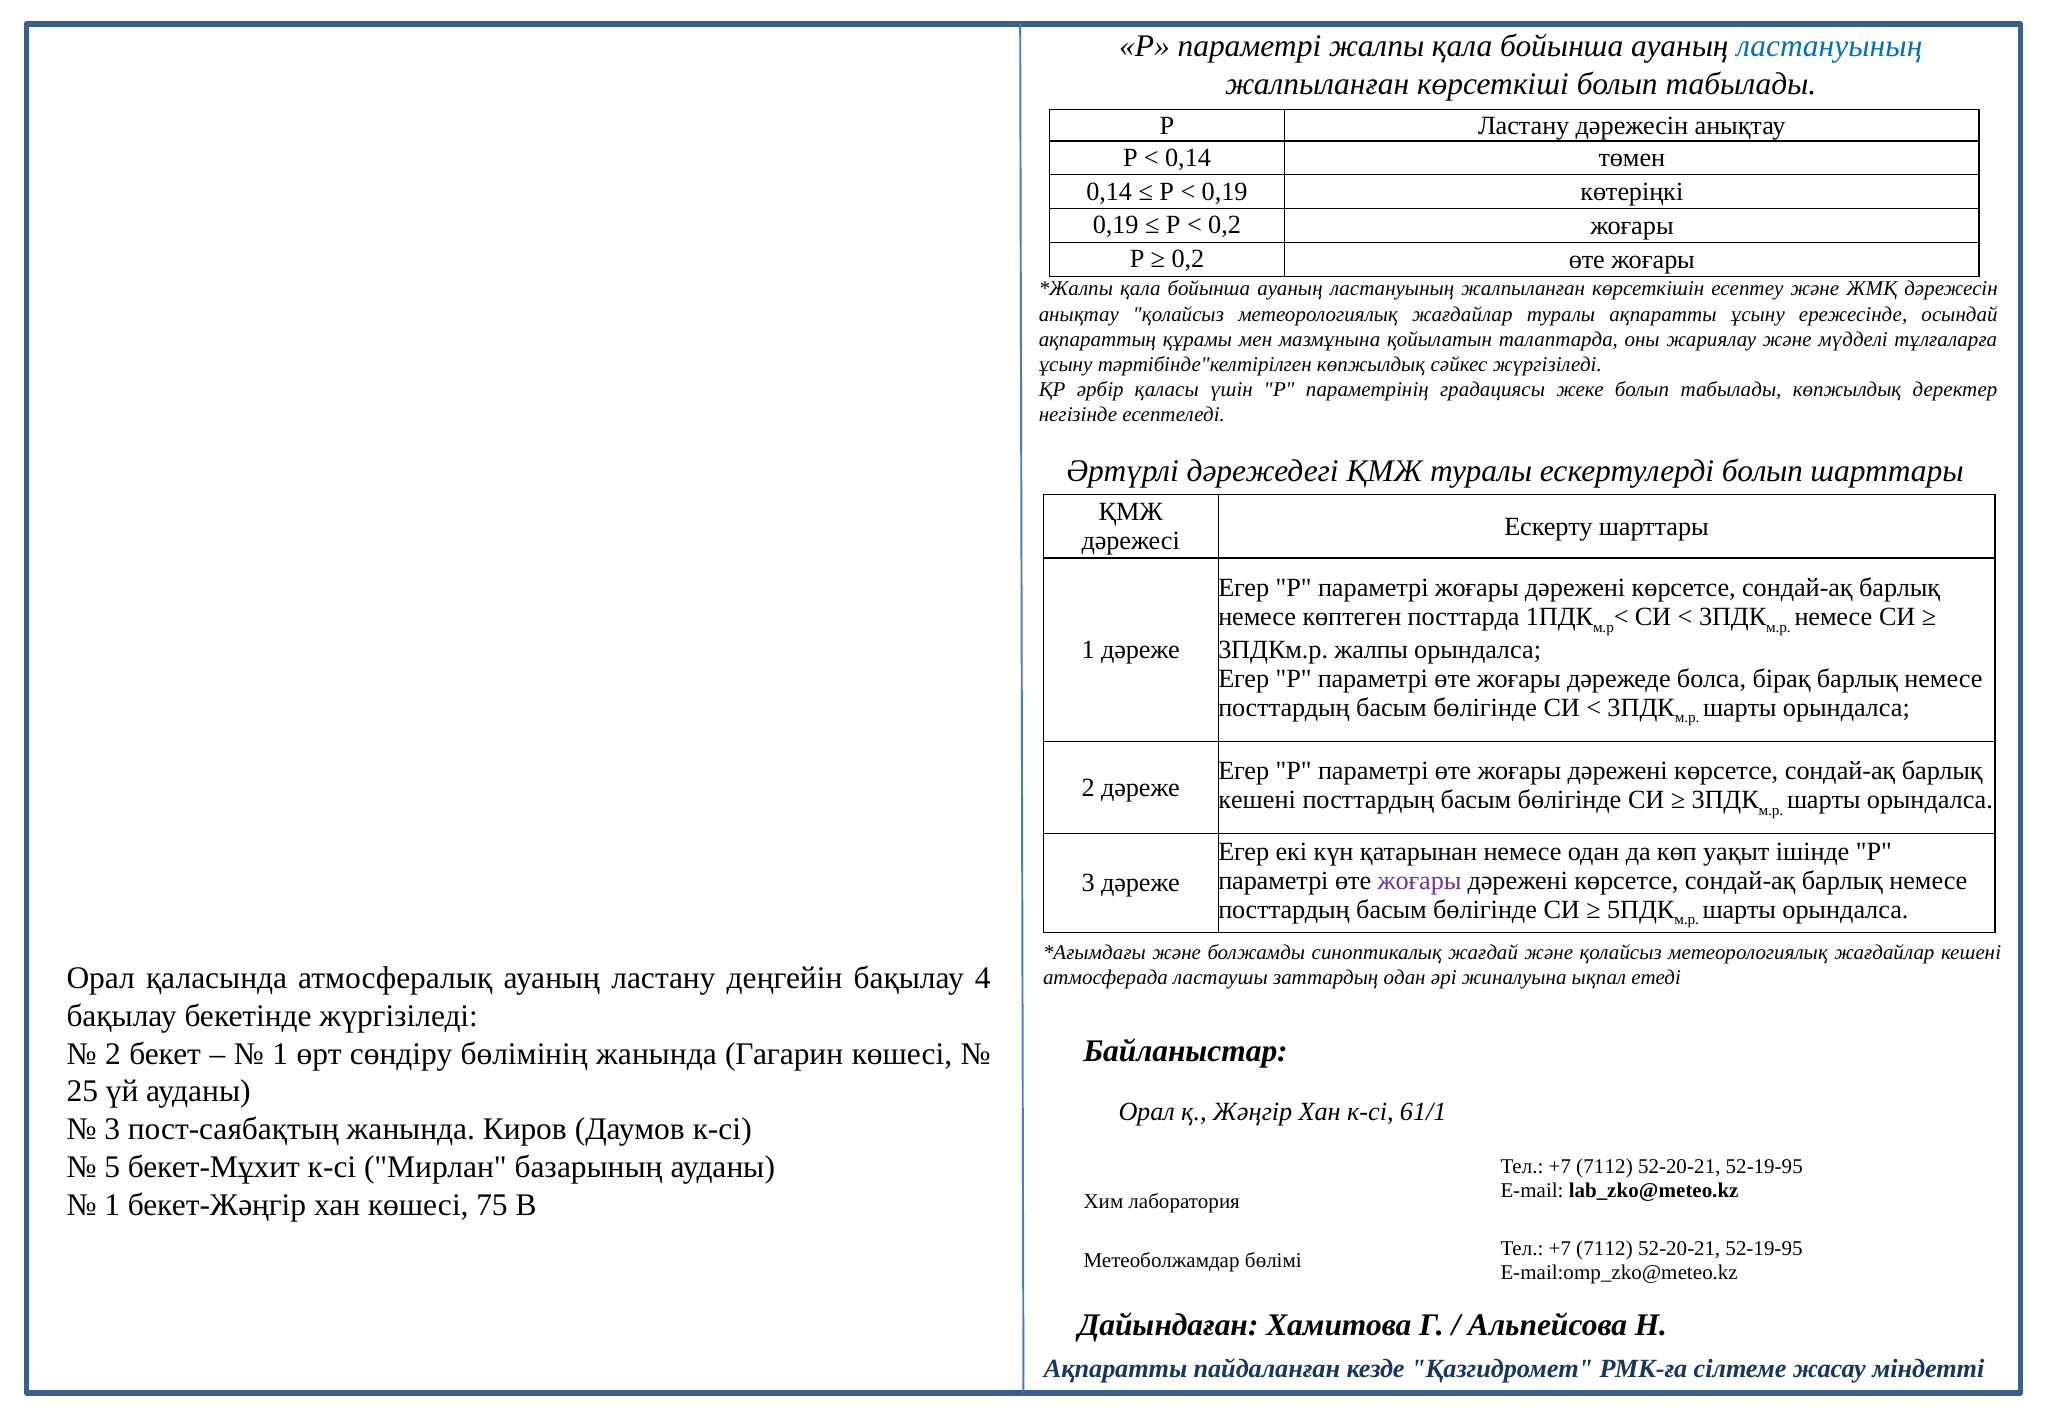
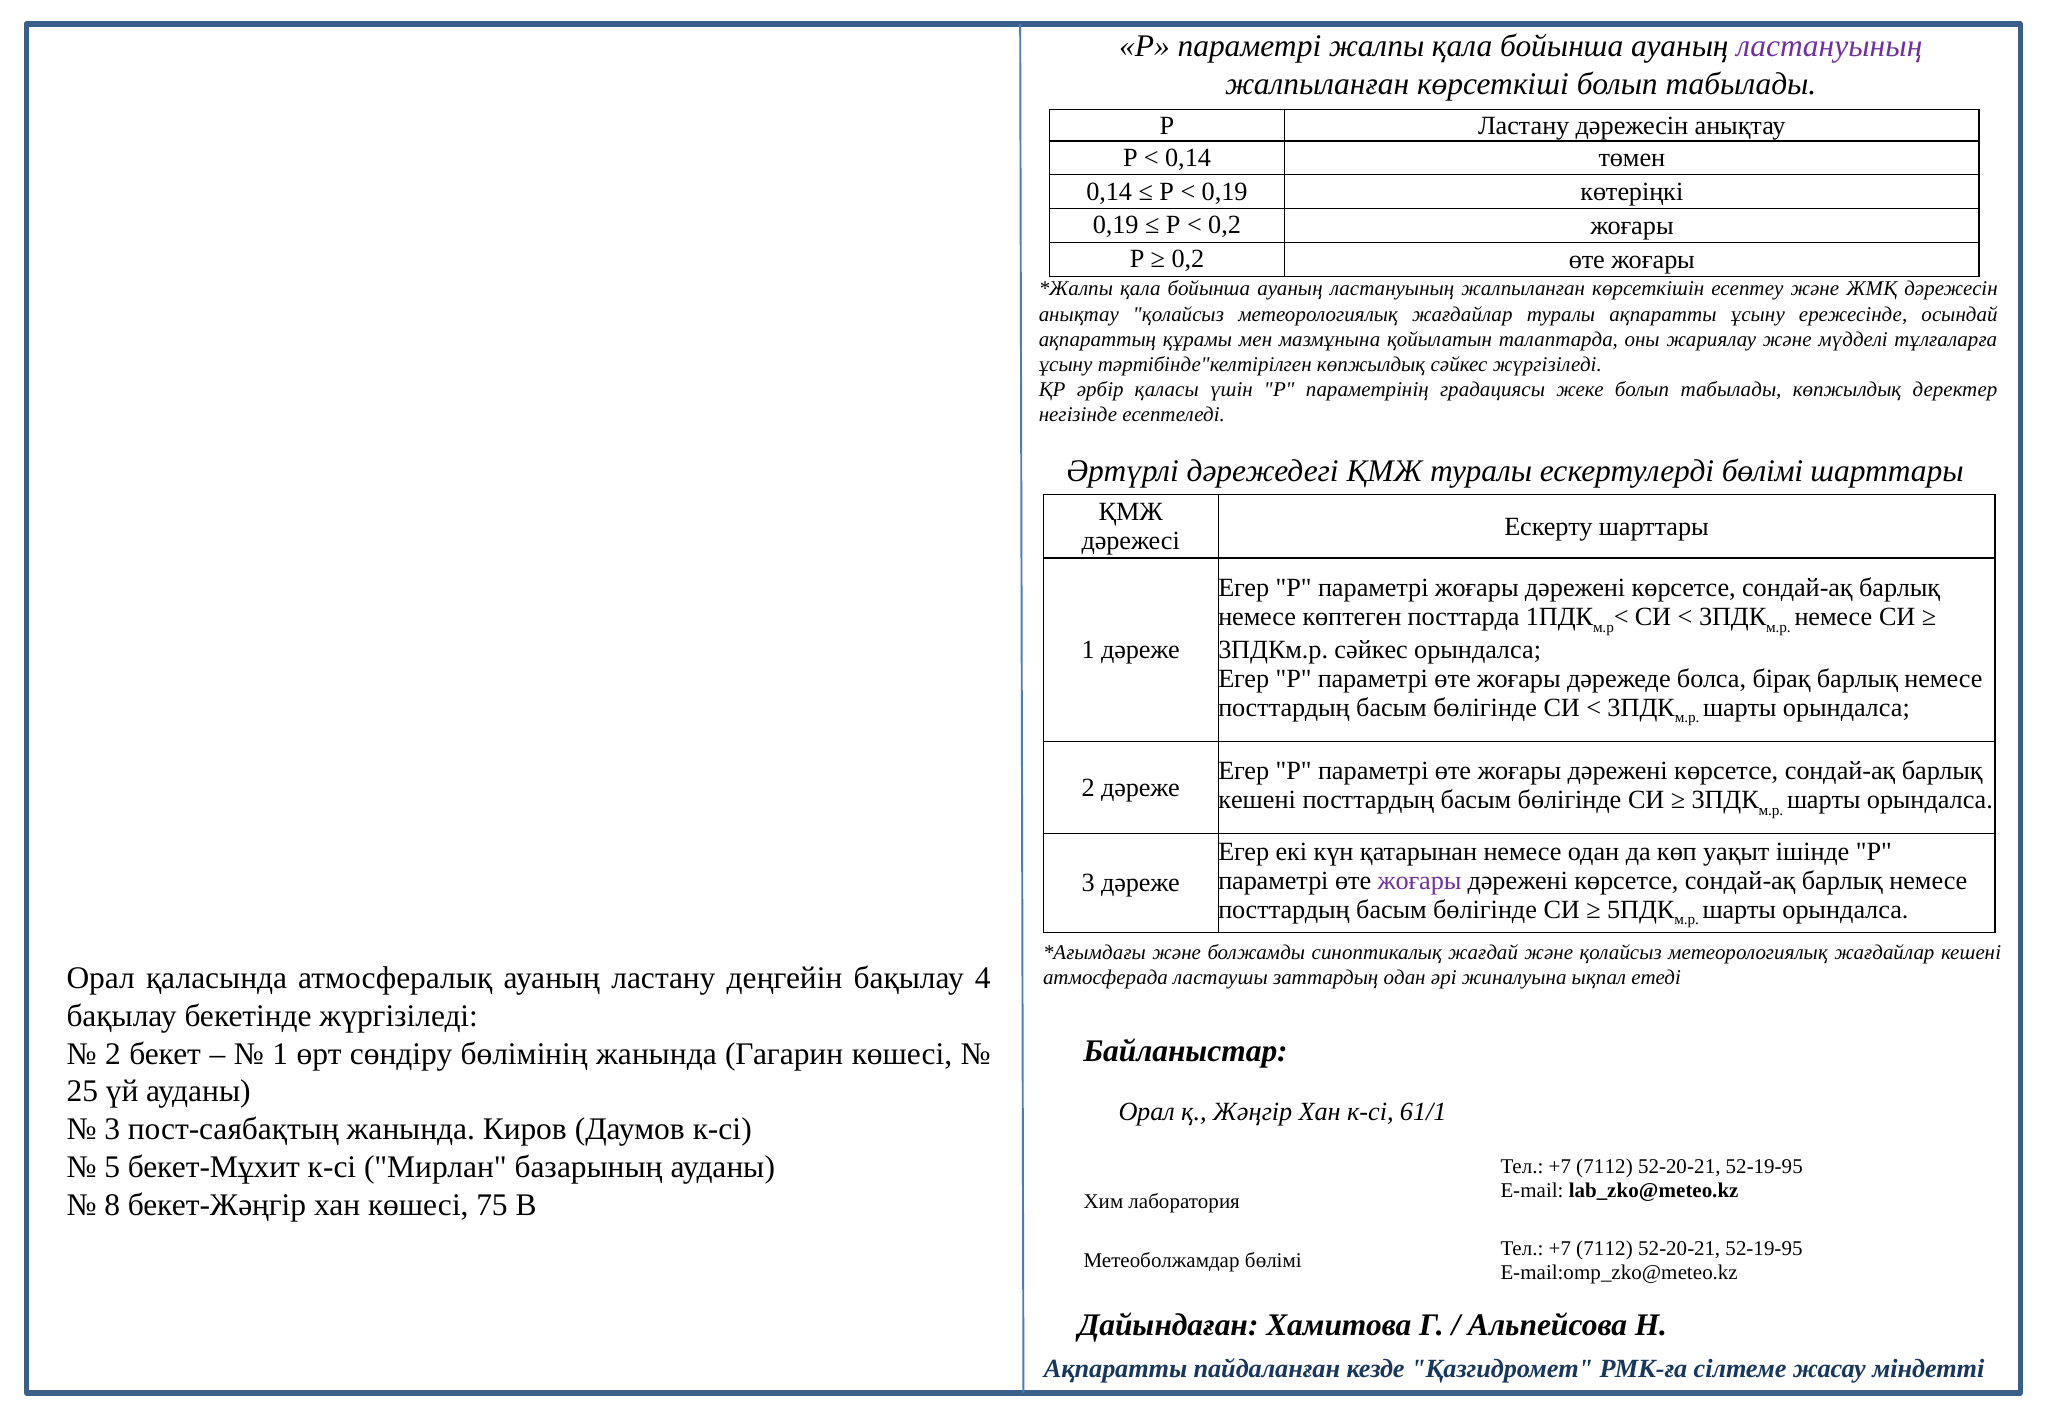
ластануының at (1829, 46) colour: blue -> purple
ескертулерді болып: болып -> бөлімі
3ПДКм.р жалпы: жалпы -> сәйкес
1 at (112, 1205): 1 -> 8
